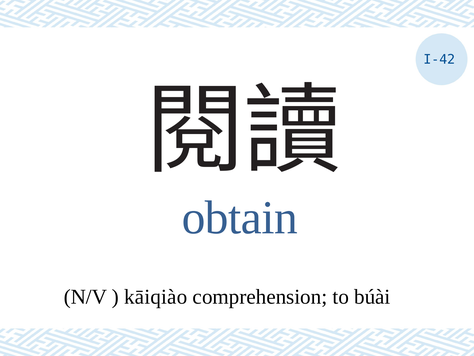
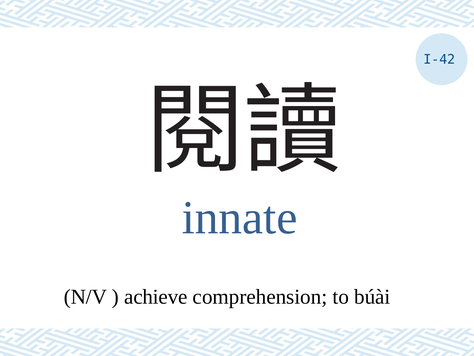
obtain: obtain -> innate
kāiqiào: kāiqiào -> achieve
